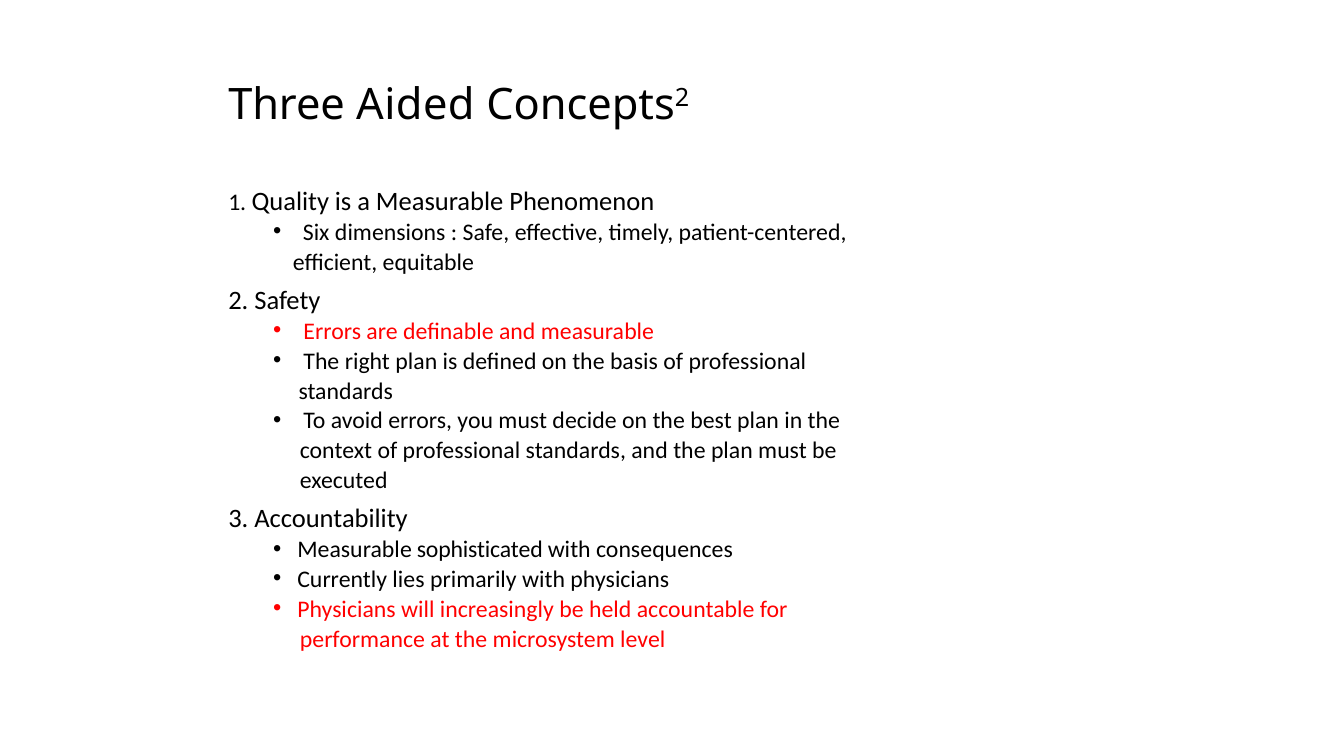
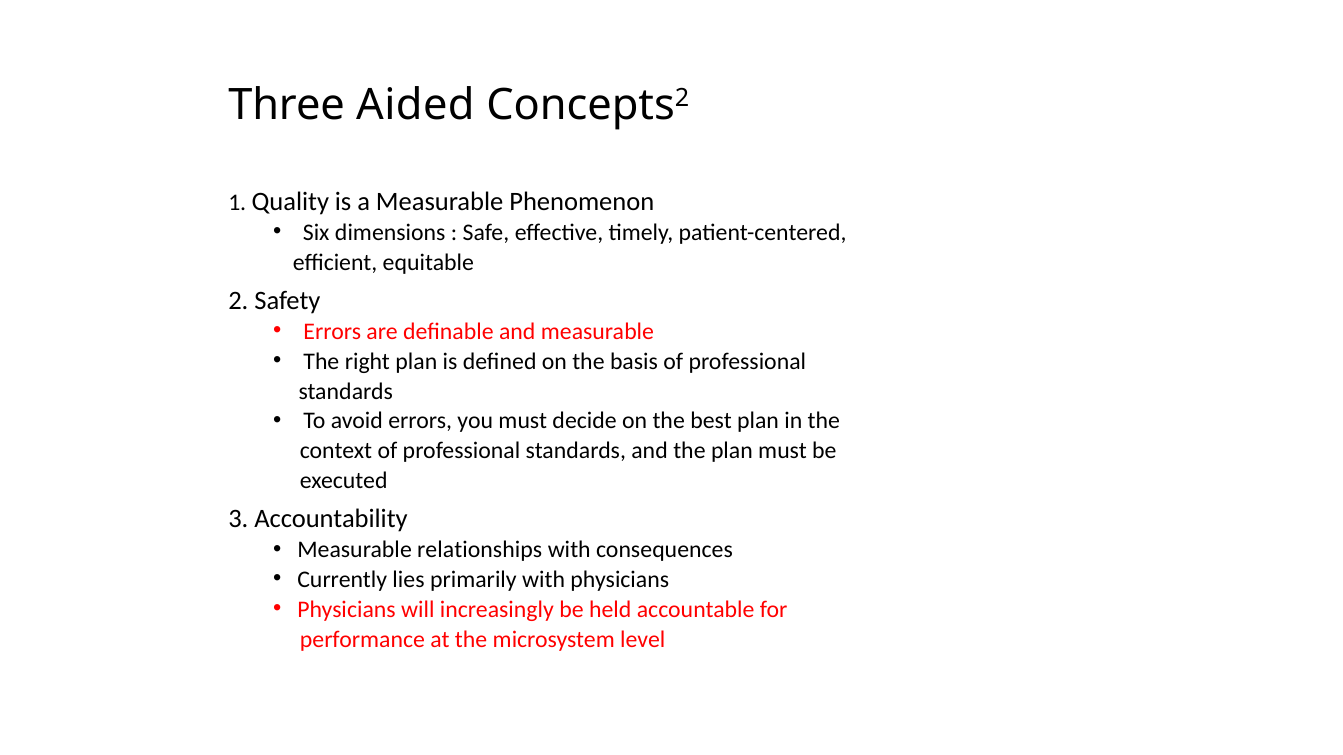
sophisticated: sophisticated -> relationships
